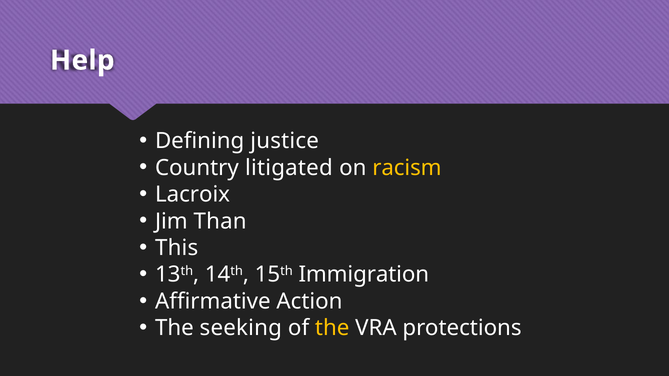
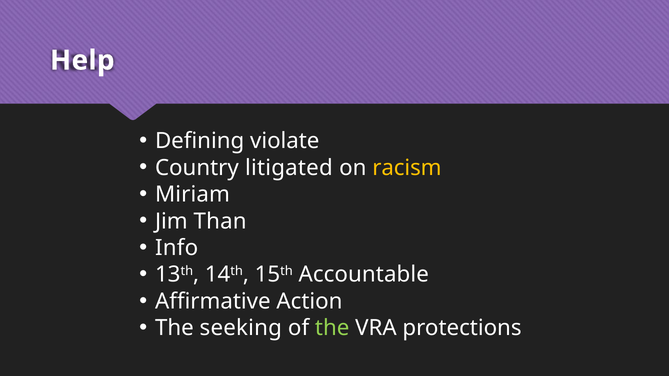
justice: justice -> violate
Lacroix: Lacroix -> Miriam
This: This -> Info
Immigration: Immigration -> Accountable
the at (332, 328) colour: yellow -> light green
